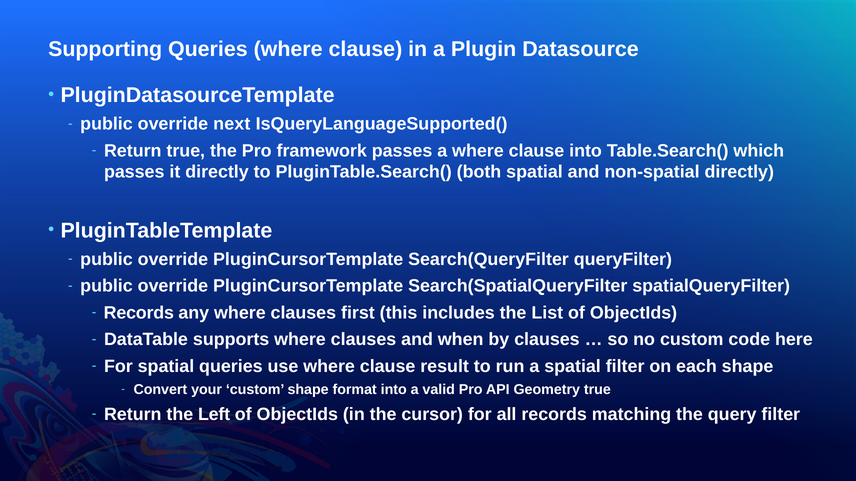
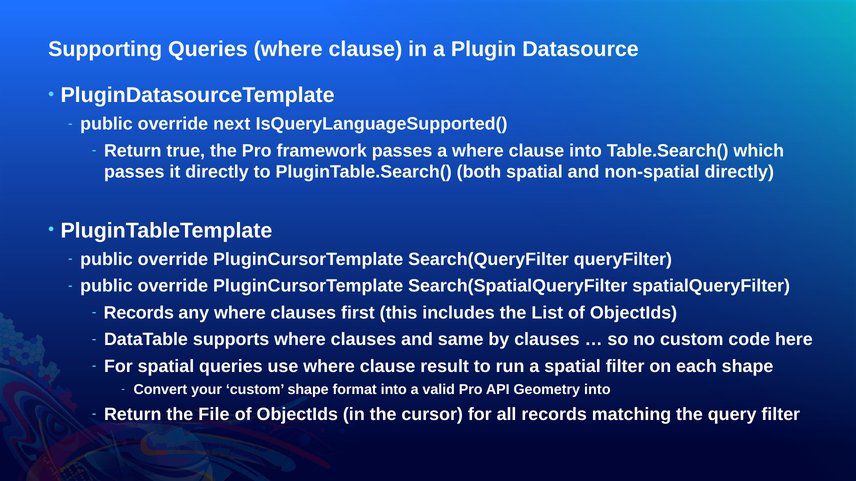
when: when -> same
Geometry true: true -> into
Left: Left -> File
